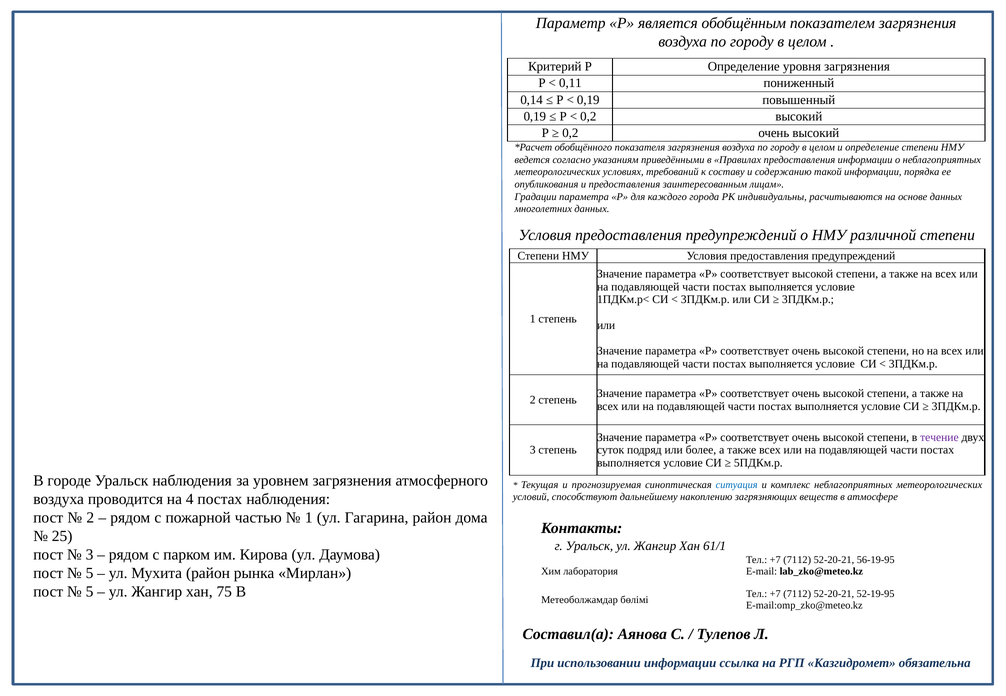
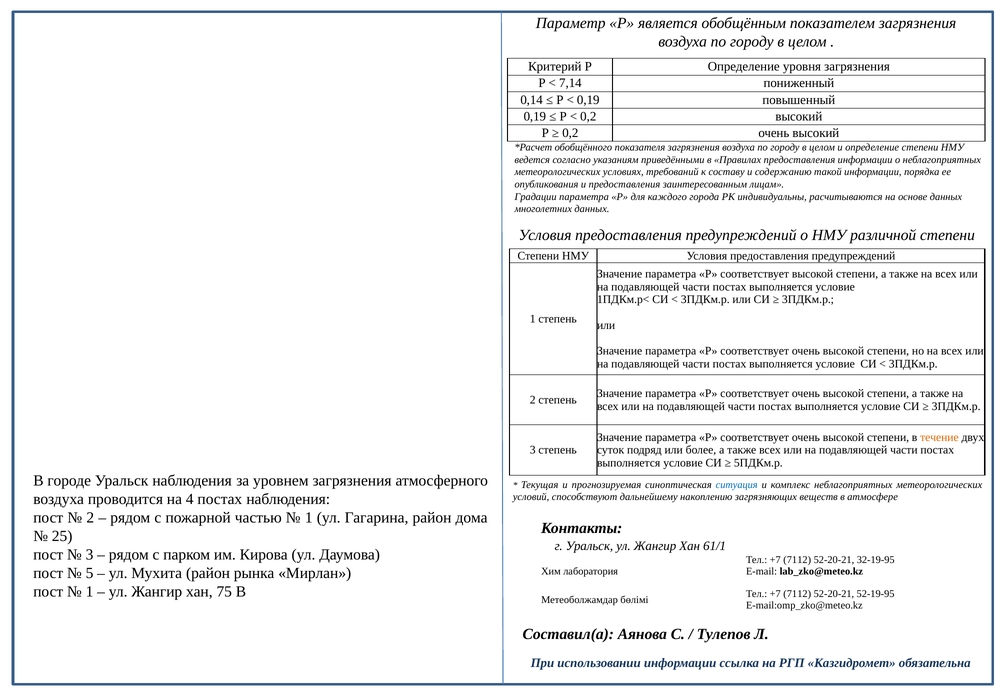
0,11: 0,11 -> 7,14
течение colour: purple -> orange
56-19-95: 56-19-95 -> 32-19-95
5 at (89, 592): 5 -> 1
